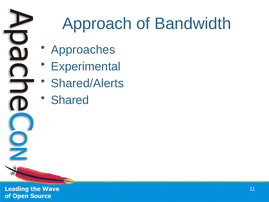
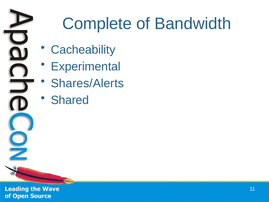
Approach: Approach -> Complete
Approaches: Approaches -> Cacheability
Shared/Alerts: Shared/Alerts -> Shares/Alerts
